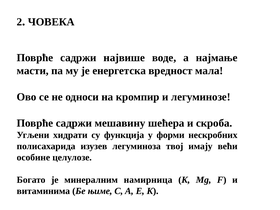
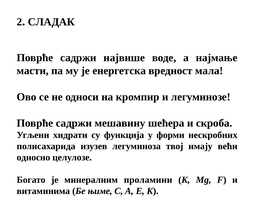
ЧОВЕКА: ЧОВЕКА -> СЛАДАК
особине: особине -> односно
намирница: намирница -> проламини
